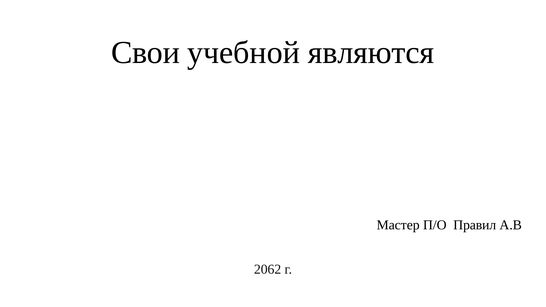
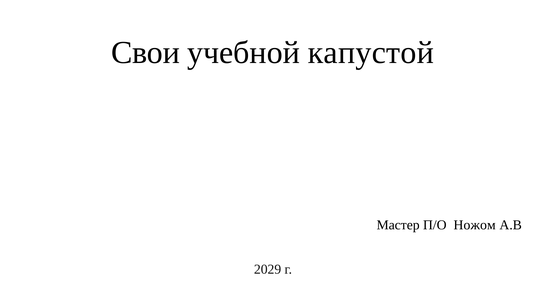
являются: являются -> капустой
Правил: Правил -> Ножом
2062: 2062 -> 2029
